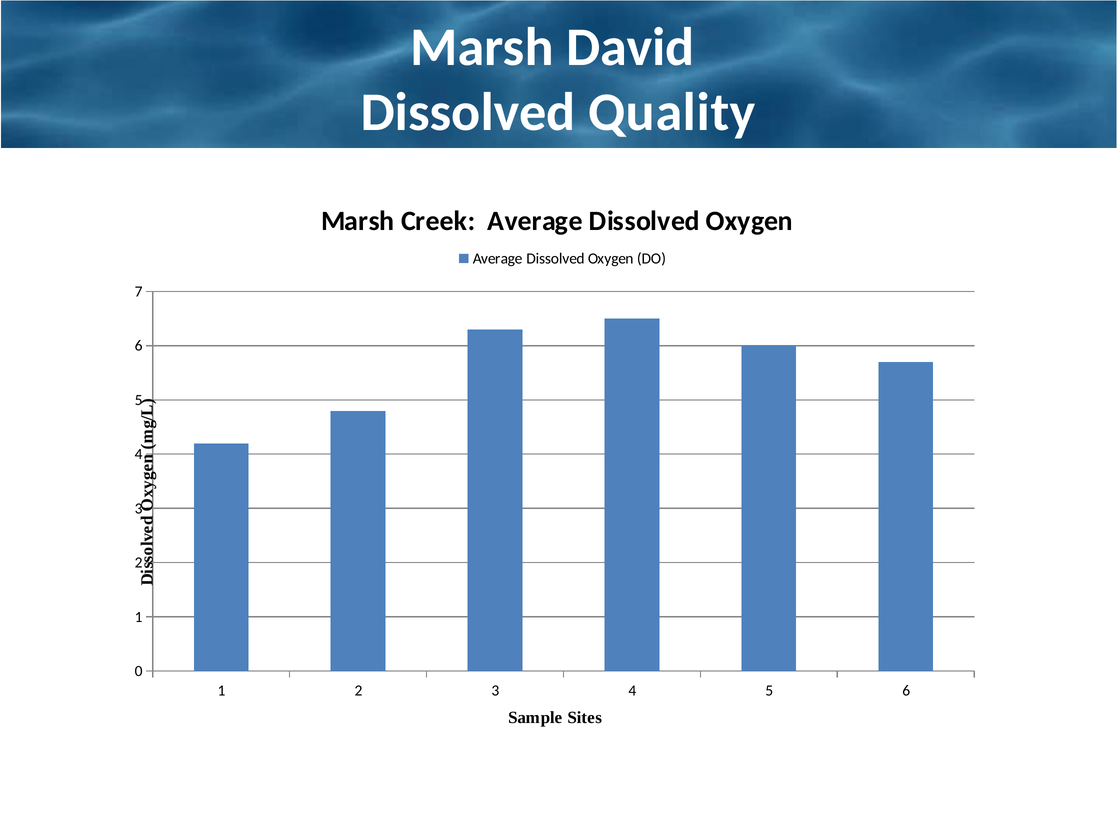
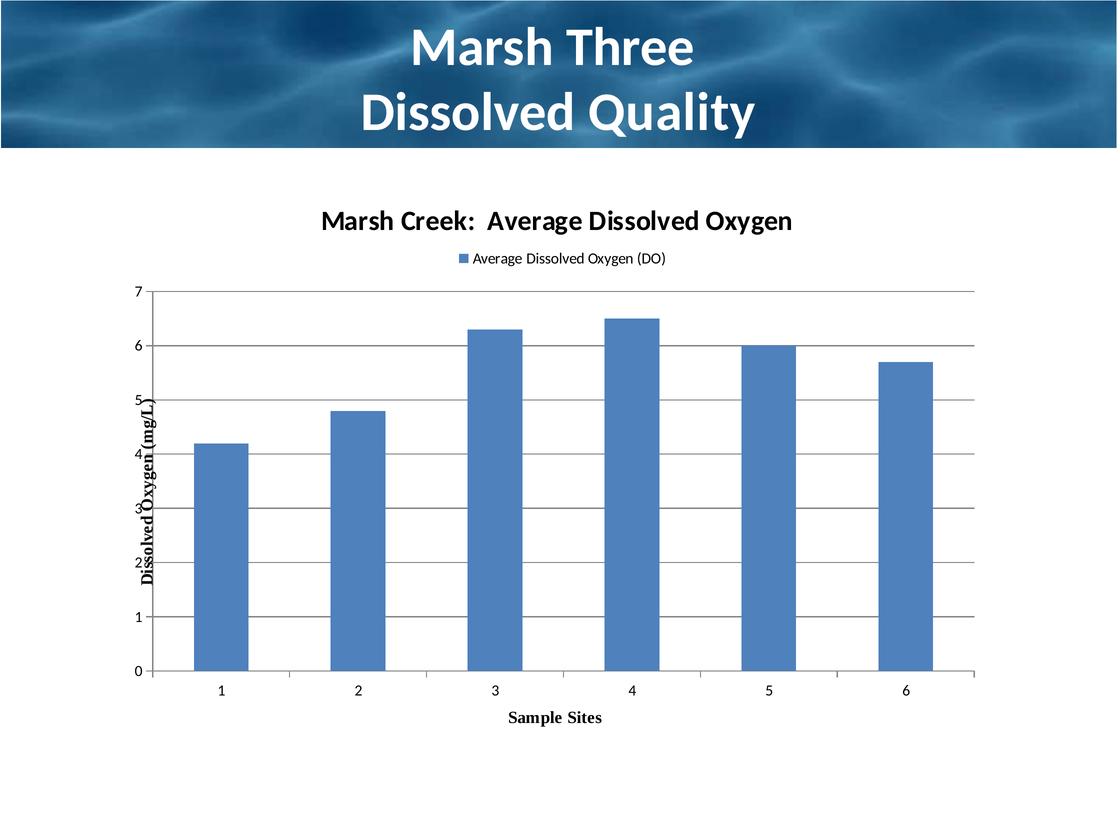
David: David -> Three
